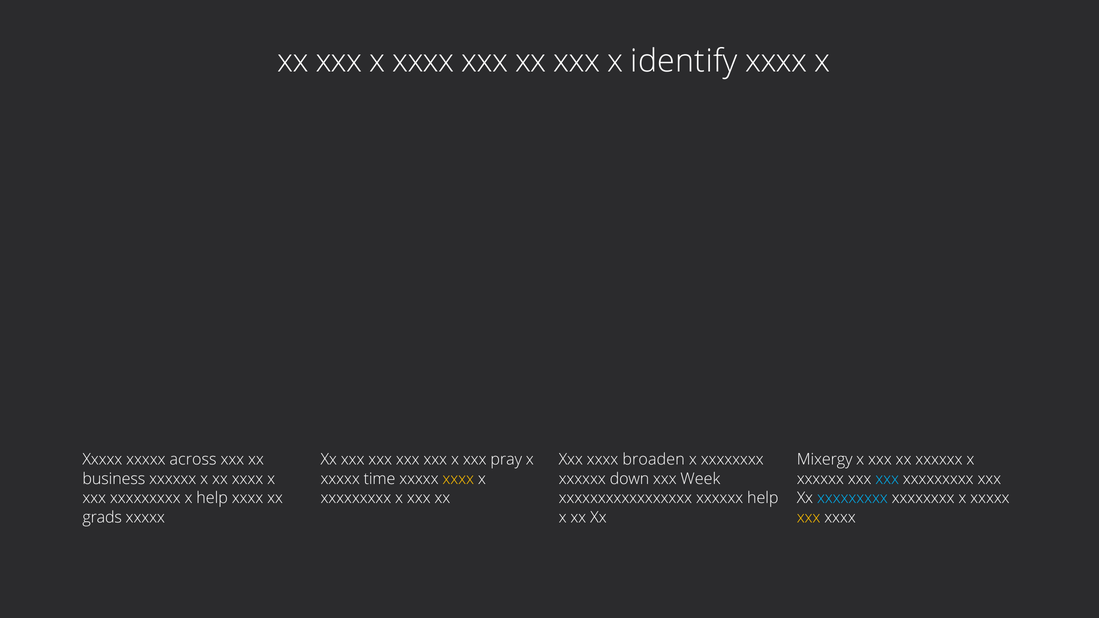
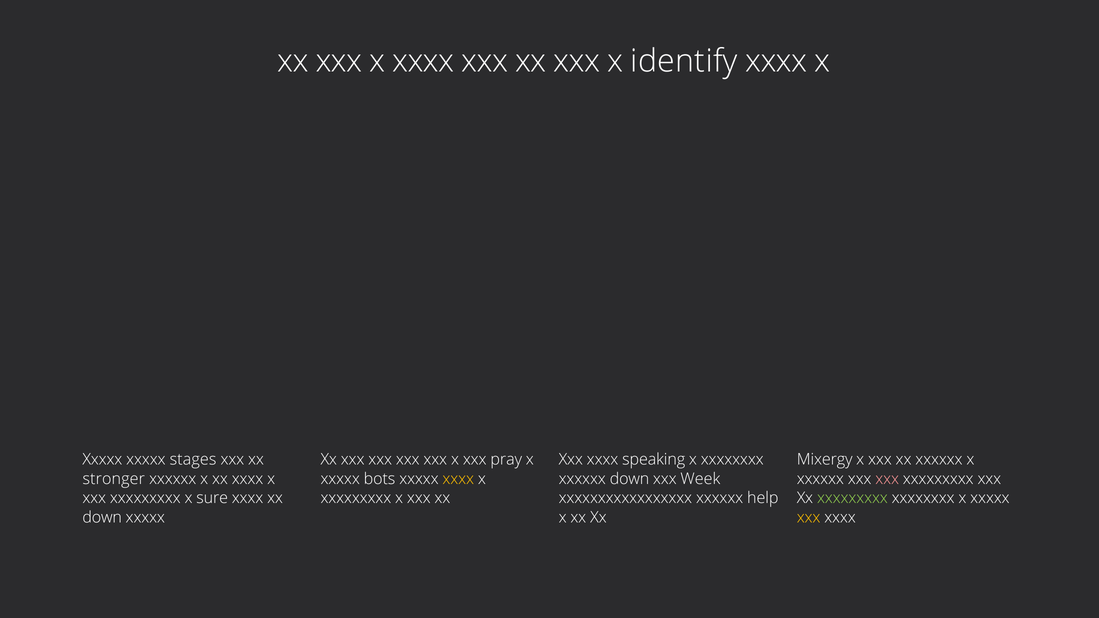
across: across -> stages
broaden: broaden -> speaking
business: business -> stronger
time: time -> bots
xxx at (887, 479) colour: light blue -> pink
x help: help -> sure
xxxxxxxxx at (852, 498) colour: light blue -> light green
grads at (102, 518): grads -> down
